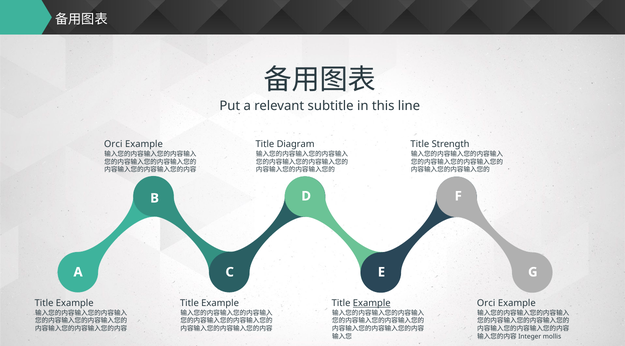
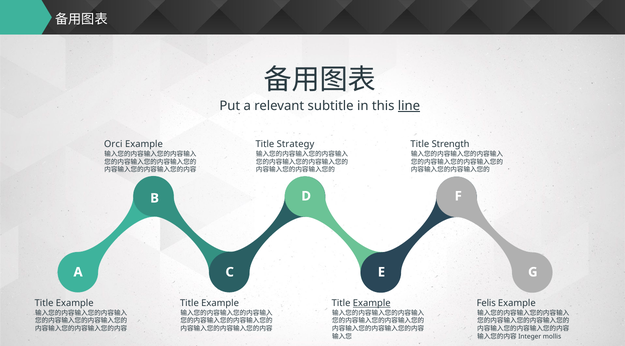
line underline: none -> present
Diagram: Diagram -> Strategy
Orci at (486, 303): Orci -> Felis
